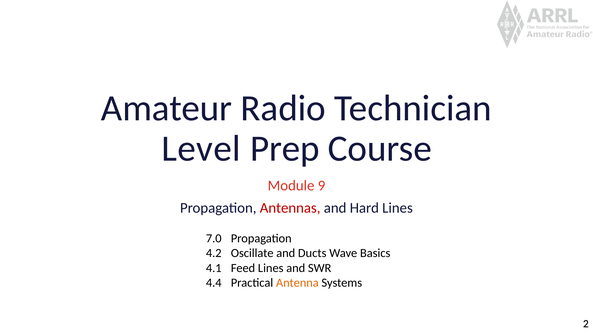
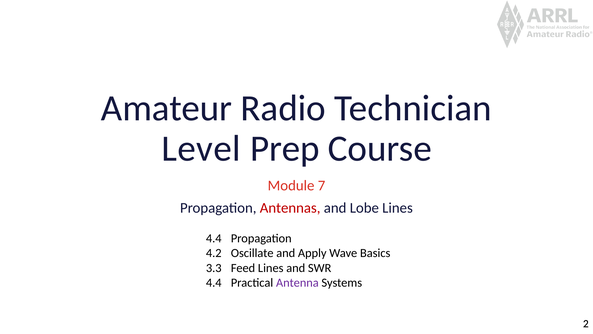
9: 9 -> 7
Hard: Hard -> Lobe
7.0 at (214, 238): 7.0 -> 4.4
Ducts: Ducts -> Apply
4.1: 4.1 -> 3.3
Antenna colour: orange -> purple
